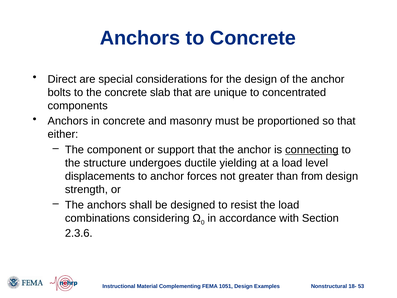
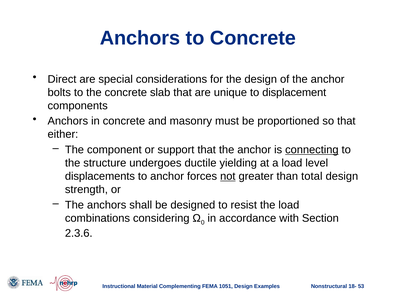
concentrated: concentrated -> displacement
not underline: none -> present
from: from -> total
